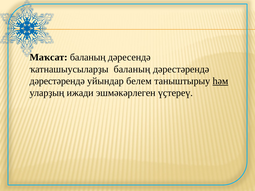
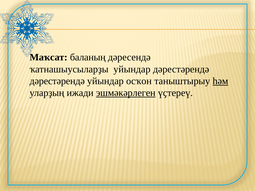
ҡатнашыусыларҙы баланың: баланың -> уйындар
белем: белем -> осҡон
эшмәкәрлеген underline: none -> present
